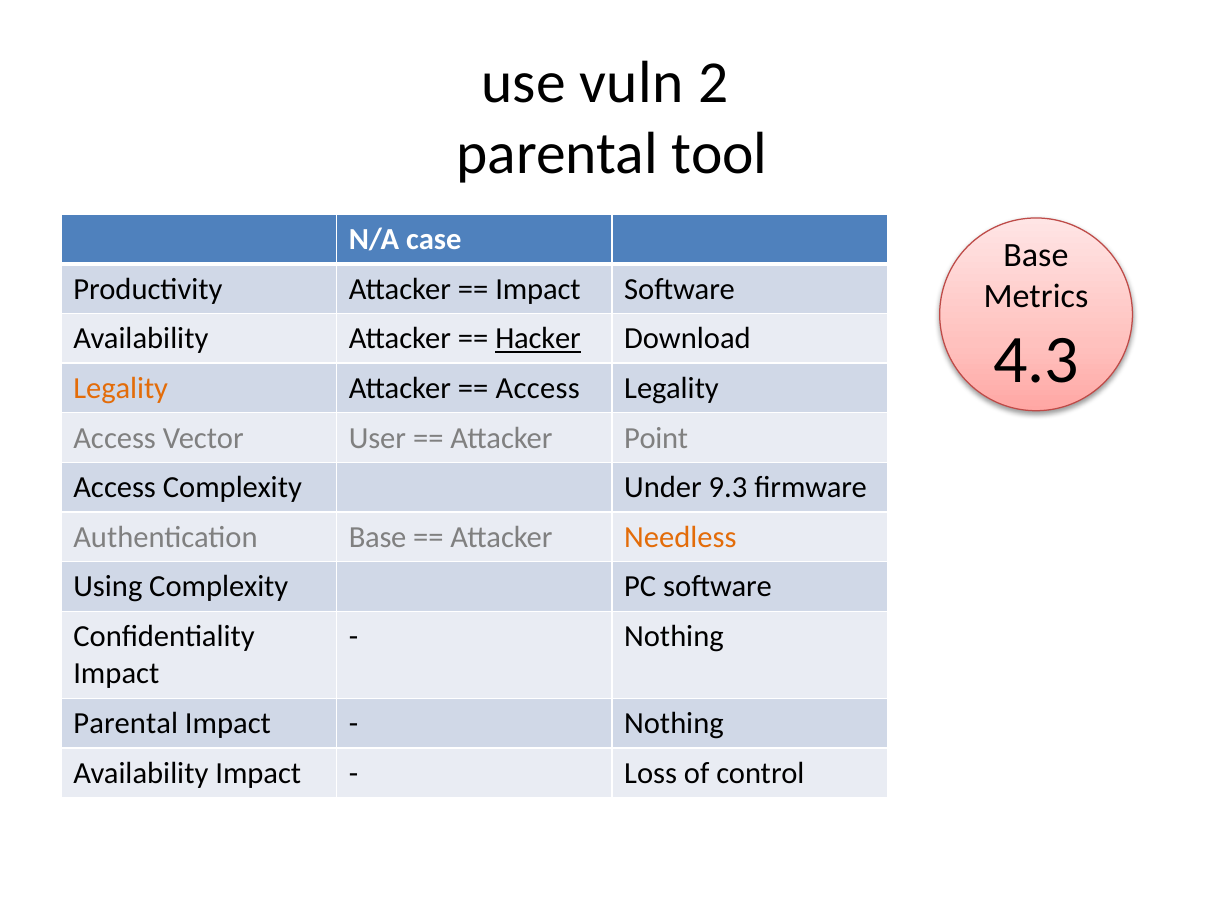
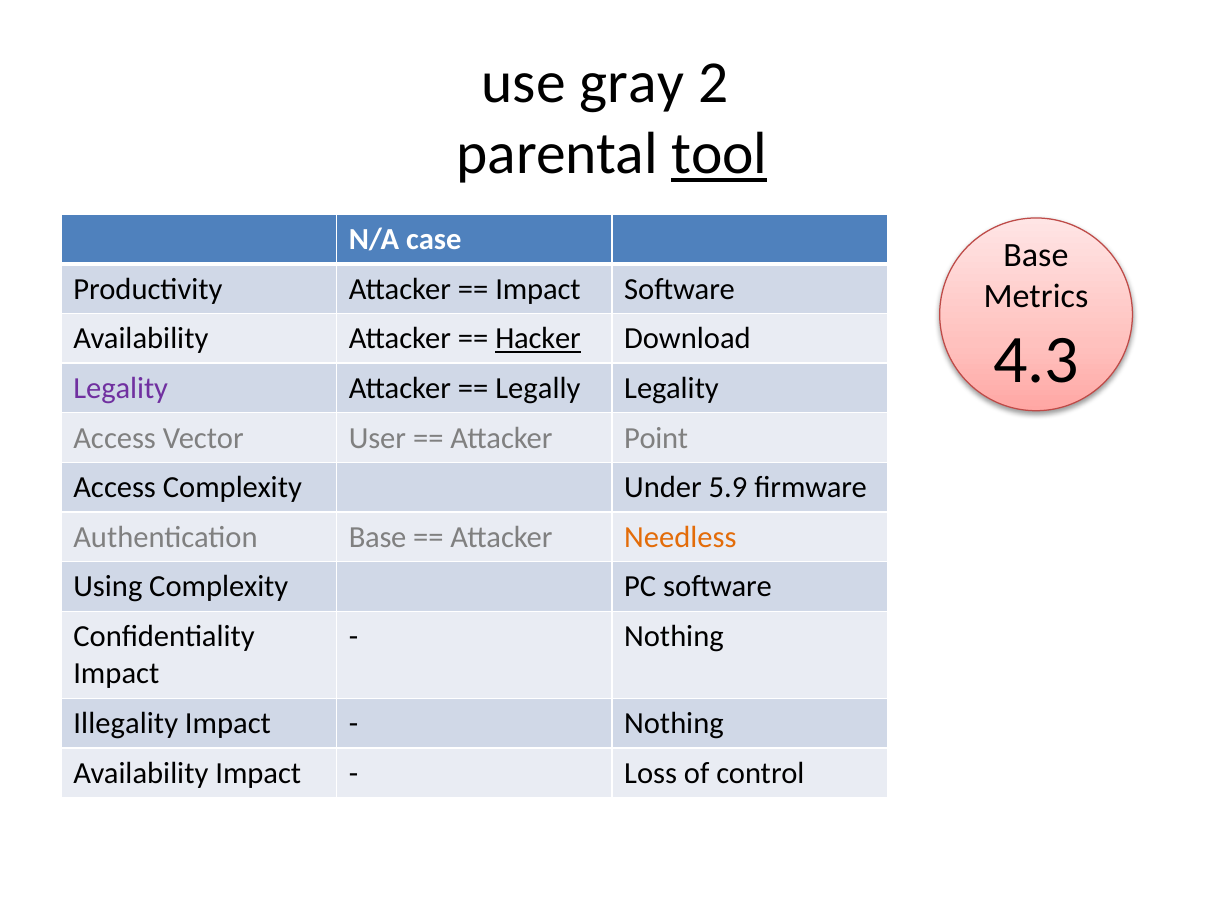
vuln: vuln -> gray
tool underline: none -> present
Legality at (121, 388) colour: orange -> purple
Access at (538, 388): Access -> Legally
9.3: 9.3 -> 5.9
Parental at (126, 723): Parental -> Illegality
